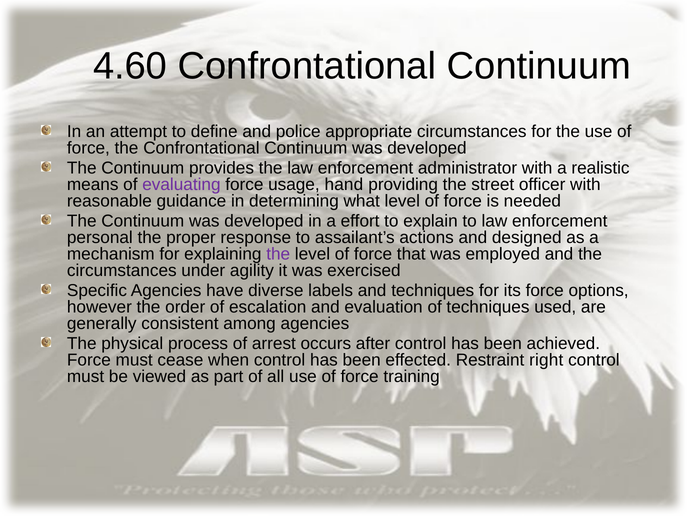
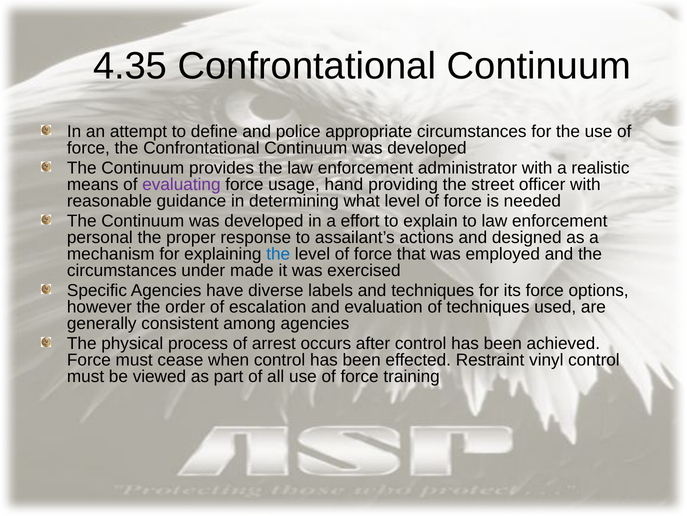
4.60: 4.60 -> 4.35
the at (278, 254) colour: purple -> blue
agility: agility -> made
right: right -> vinyl
